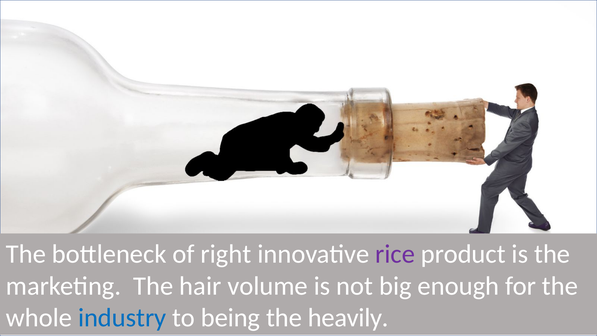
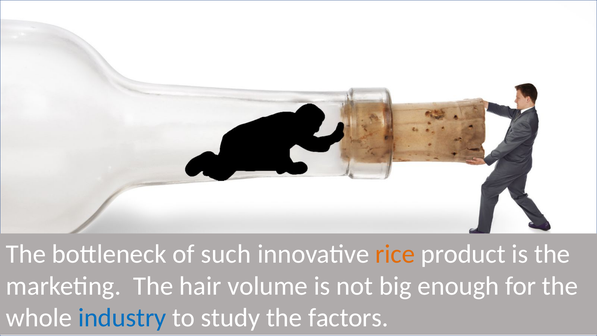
right: right -> such
rice colour: purple -> orange
being: being -> study
heavily: heavily -> factors
